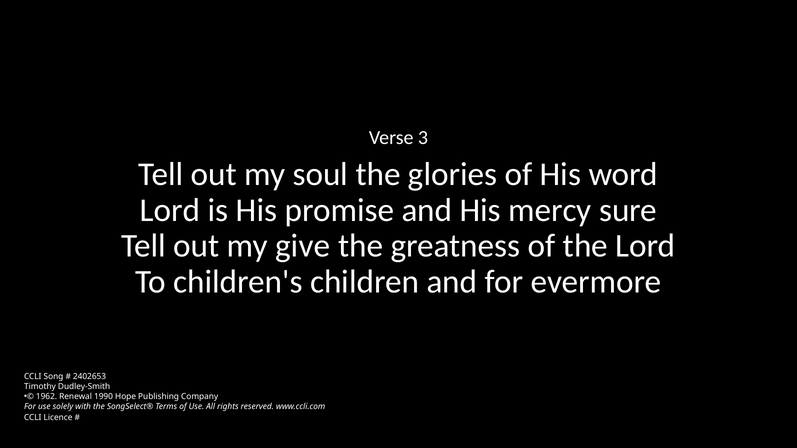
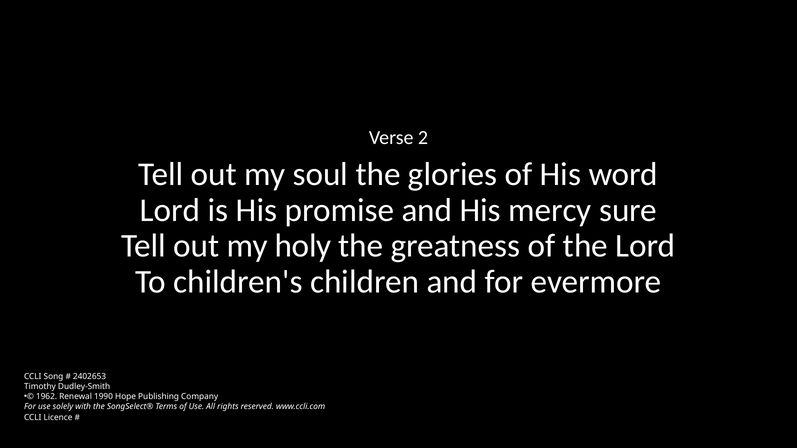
3: 3 -> 2
give: give -> holy
